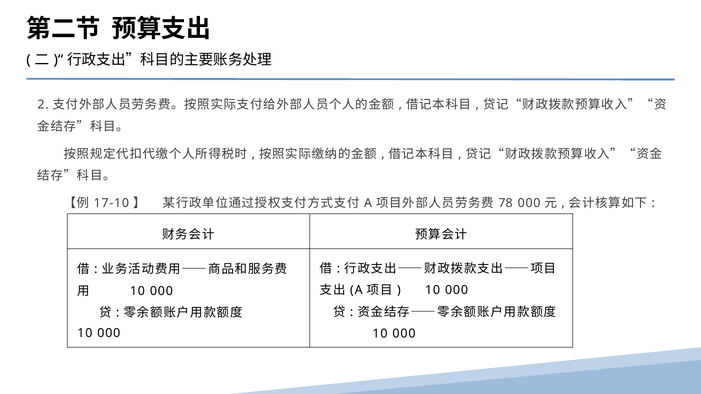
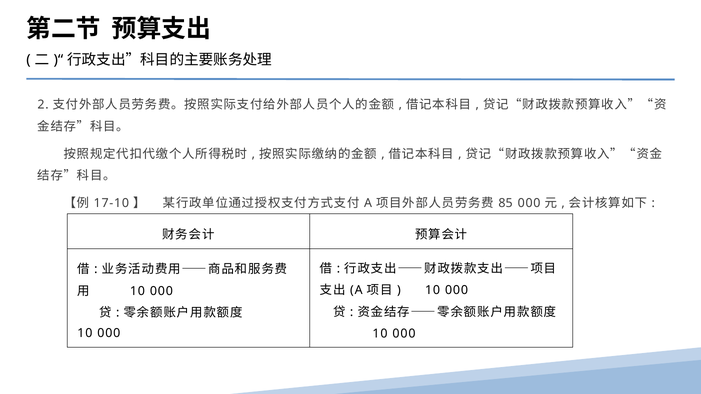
78: 78 -> 85
